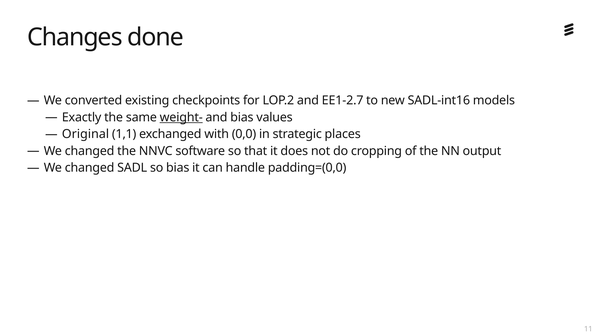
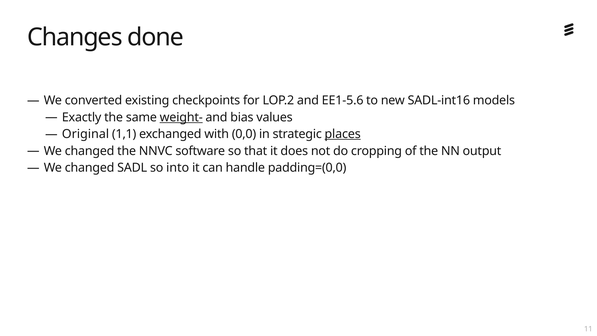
EE1-2.7: EE1-2.7 -> EE1-5.6
places underline: none -> present
so bias: bias -> into
